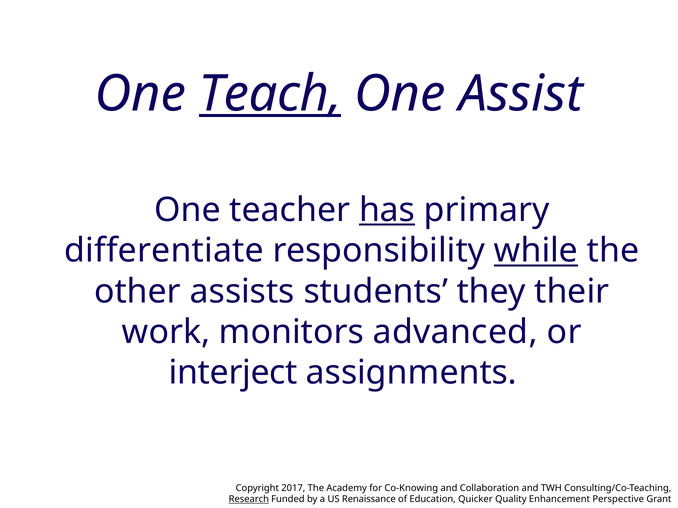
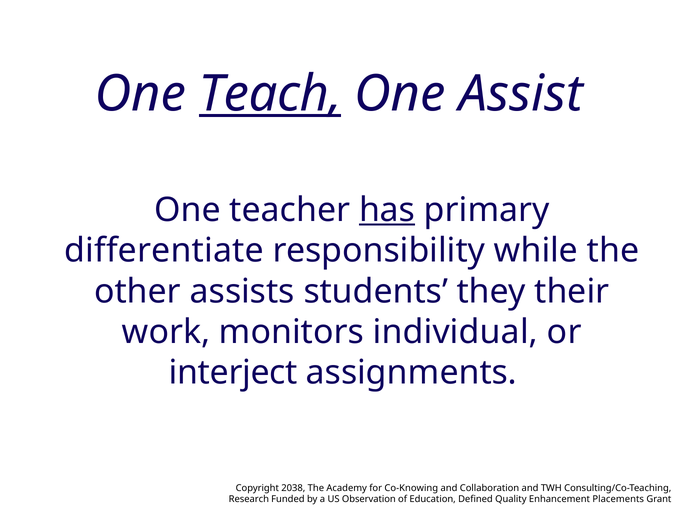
while underline: present -> none
advanced: advanced -> individual
2017: 2017 -> 2038
Research underline: present -> none
Renaissance: Renaissance -> Observation
Quicker: Quicker -> Defined
Perspective: Perspective -> Placements
